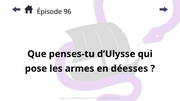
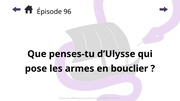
déesses: déesses -> bouclier
